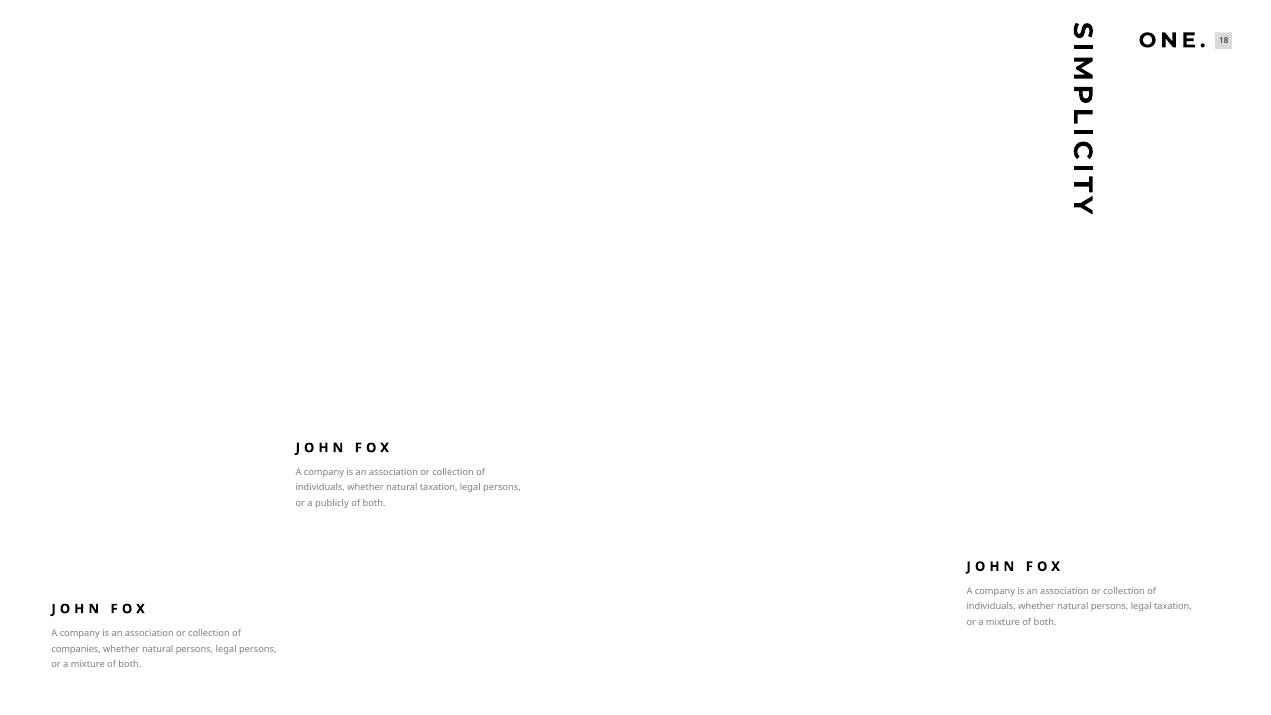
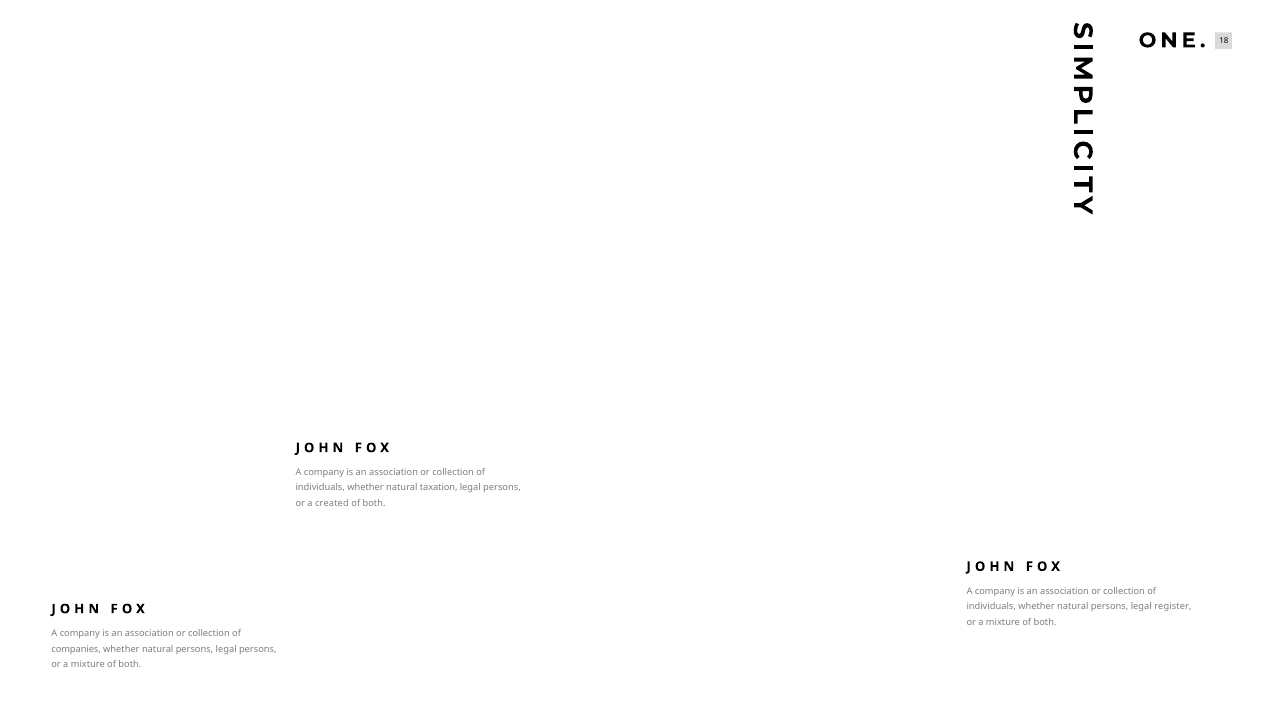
publicly: publicly -> created
legal taxation: taxation -> register
